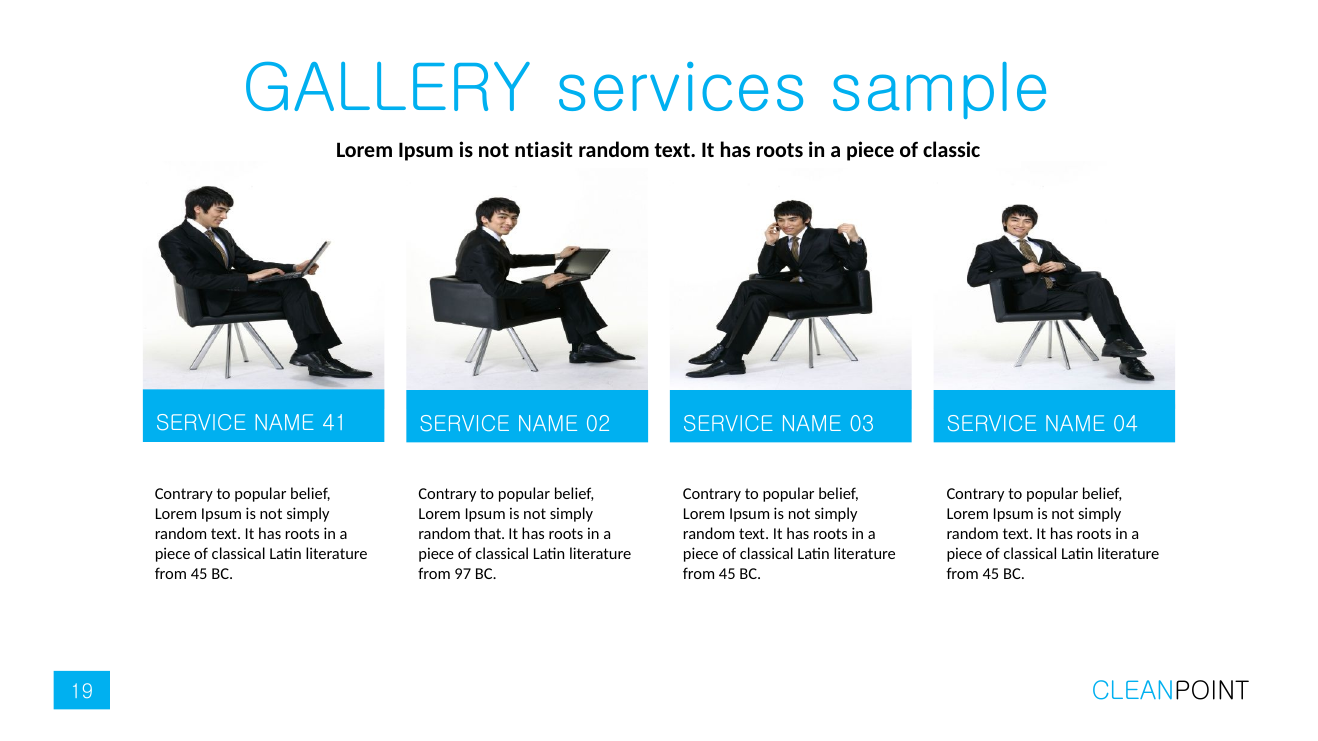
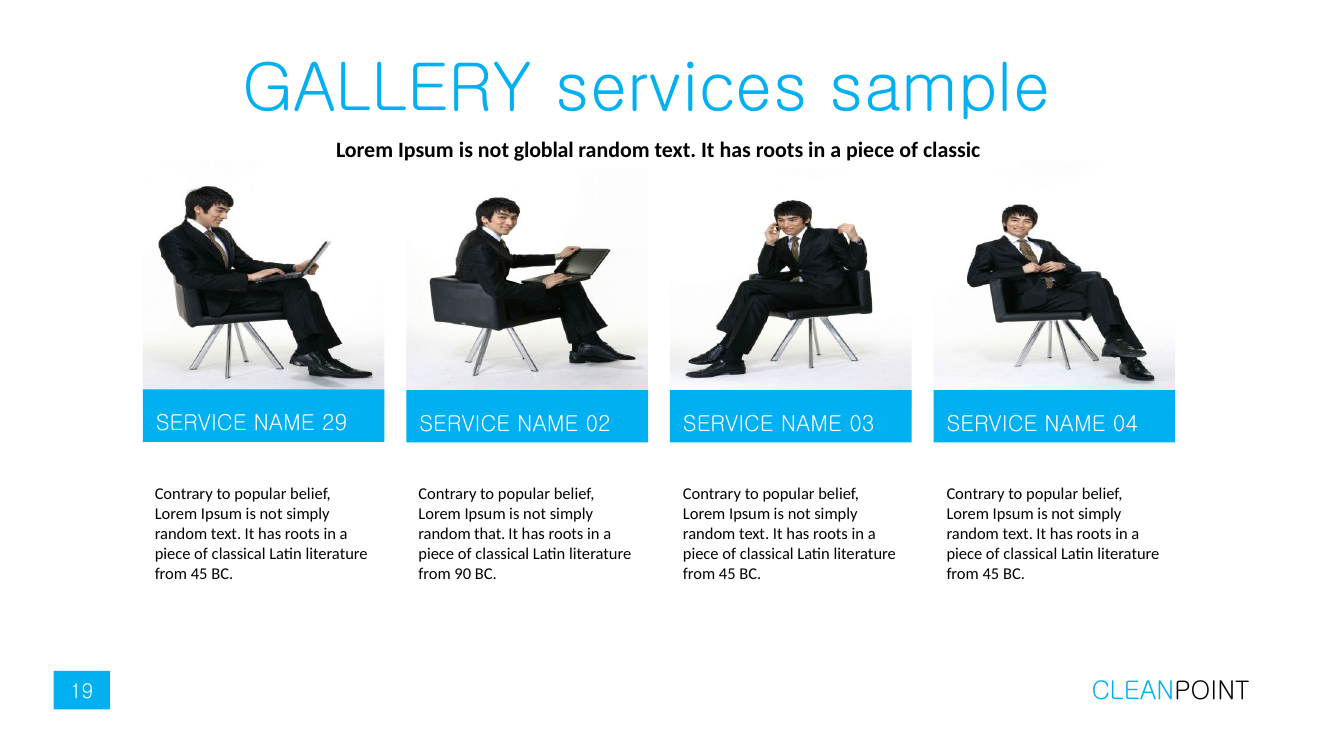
ntiasit: ntiasit -> globlal
41: 41 -> 29
97: 97 -> 90
